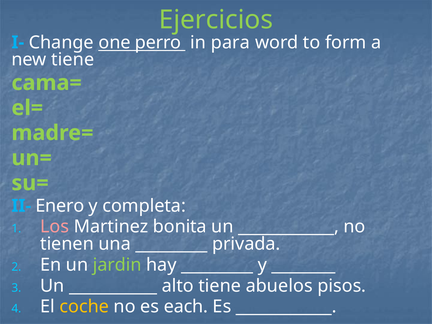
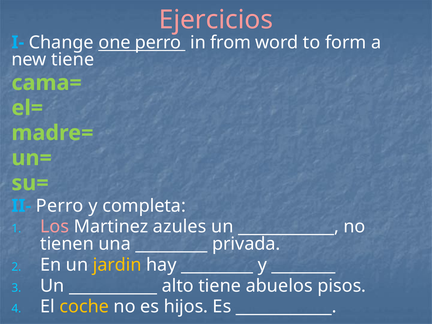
Ejercicios colour: light green -> pink
para: para -> from
II- Enero: Enero -> Perro
bonita: bonita -> azules
jardin colour: light green -> yellow
each: each -> hijos
